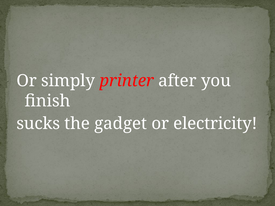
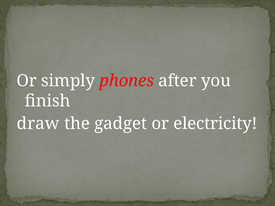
printer: printer -> phones
sucks: sucks -> draw
